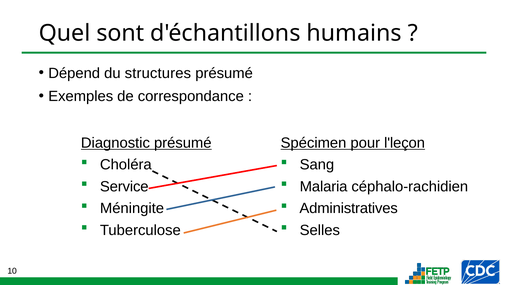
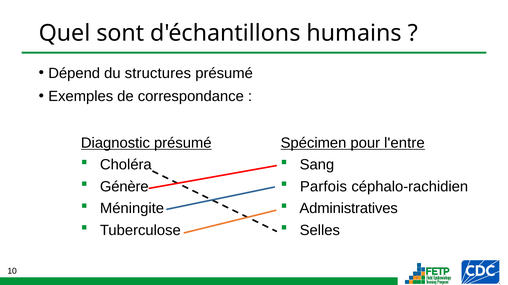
l'leçon: l'leçon -> l'entre
Service: Service -> Génère
Malaria: Malaria -> Parfois
